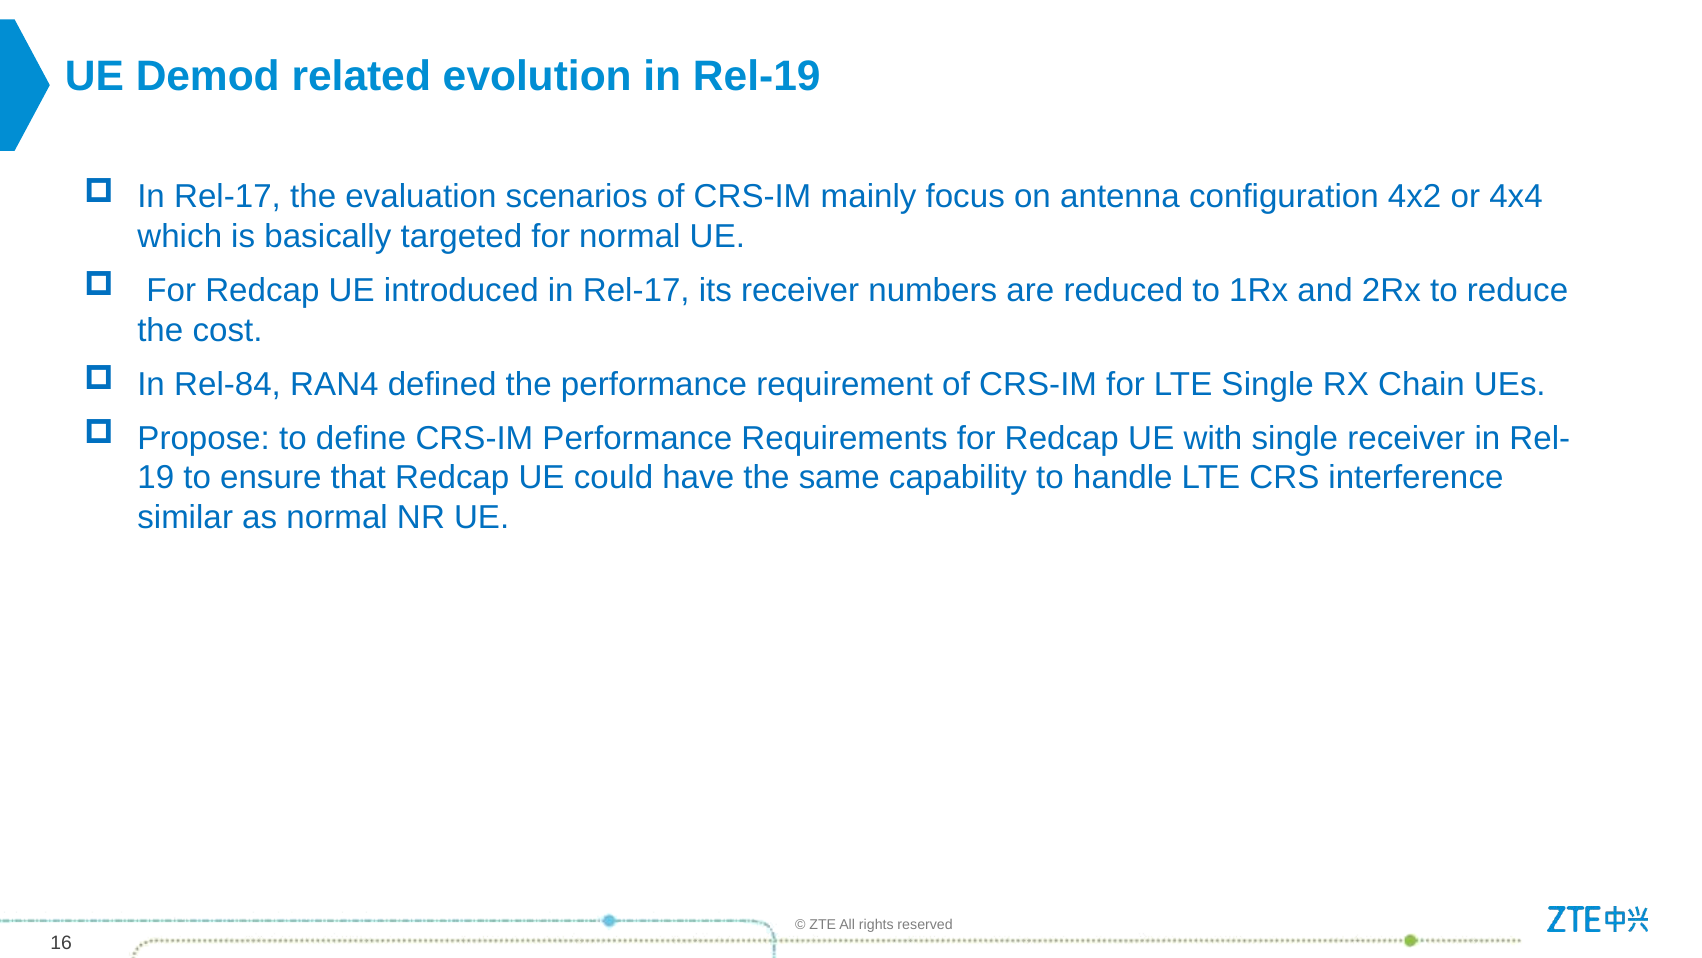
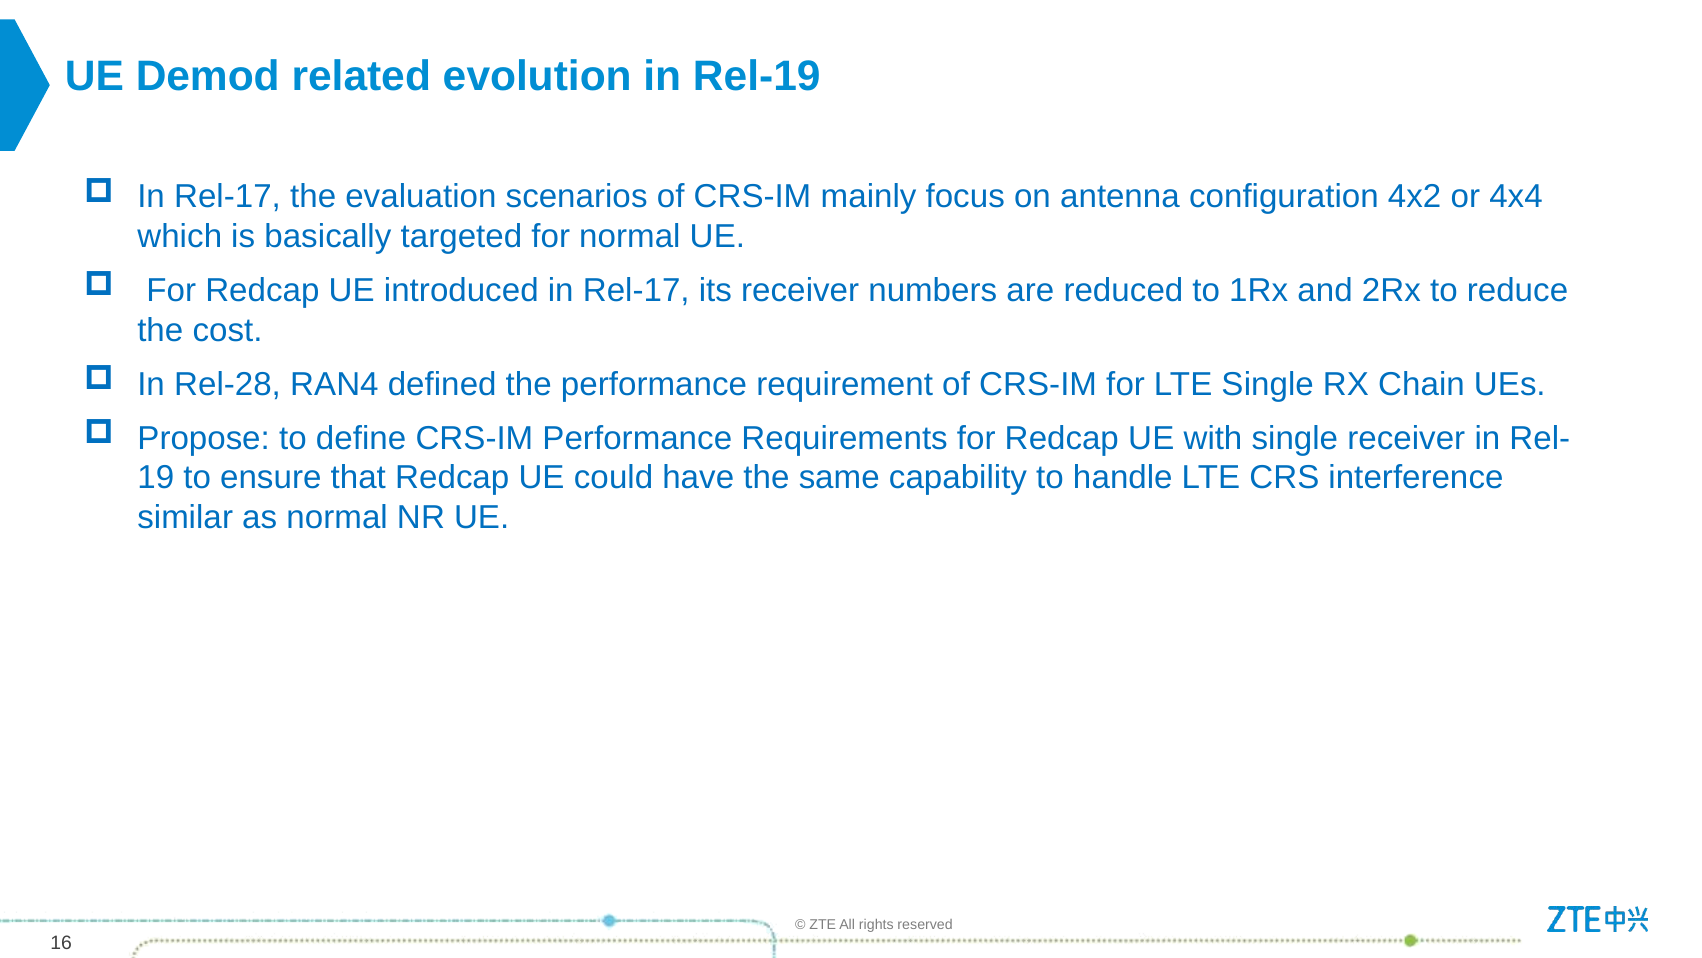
Rel-84: Rel-84 -> Rel-28
